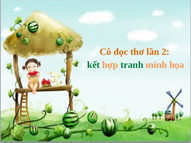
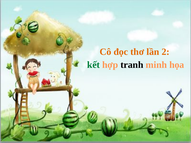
tranh colour: green -> black
